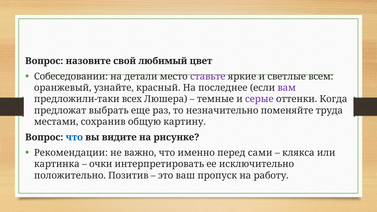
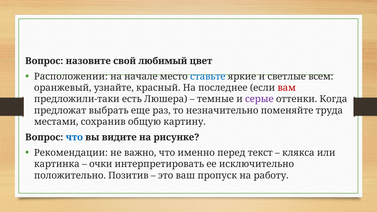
Собеседовании: Собеседовании -> Расположении
детали: детали -> начале
ставьте colour: purple -> blue
вам colour: purple -> red
всех: всех -> есть
сами: сами -> текст
